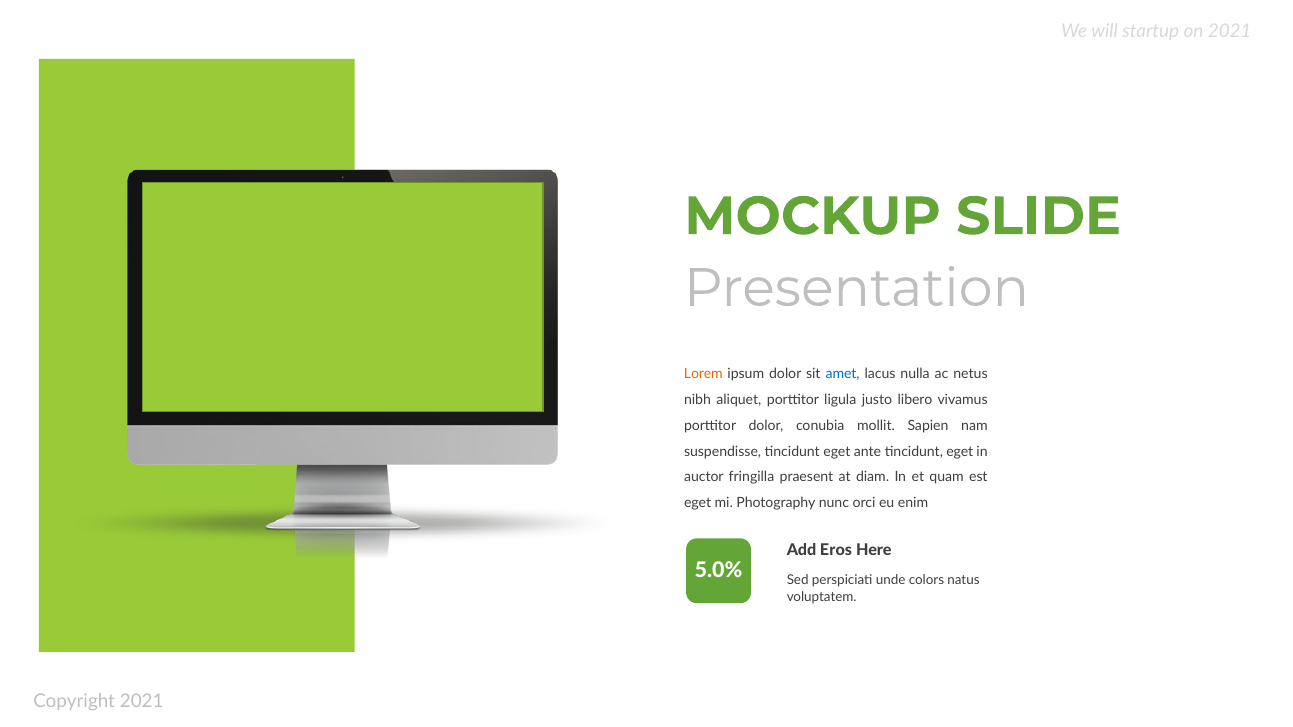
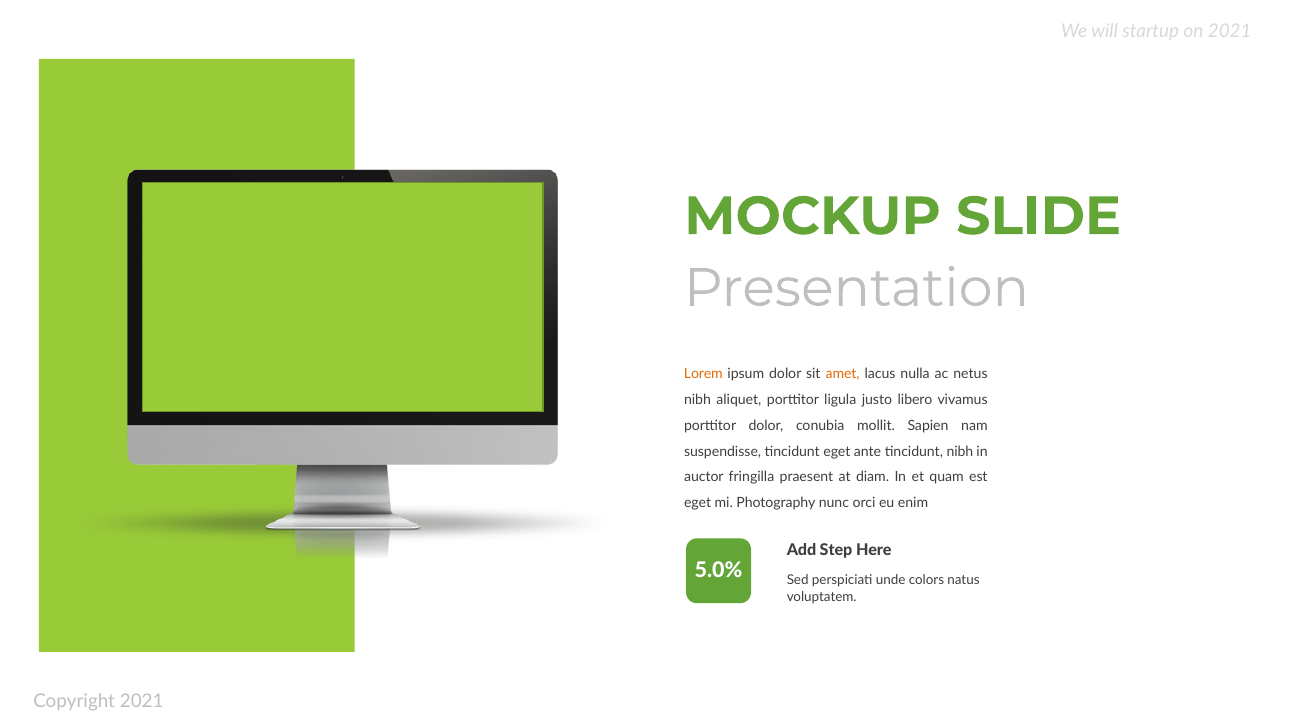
amet colour: blue -> orange
ante tincidunt eget: eget -> nibh
Eros: Eros -> Step
